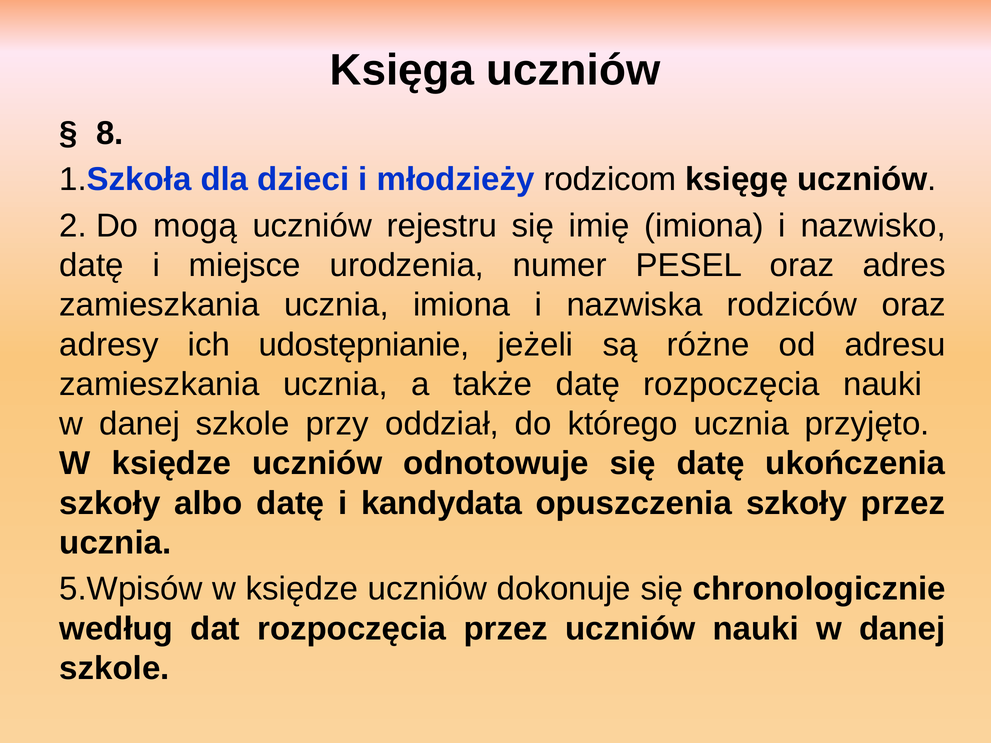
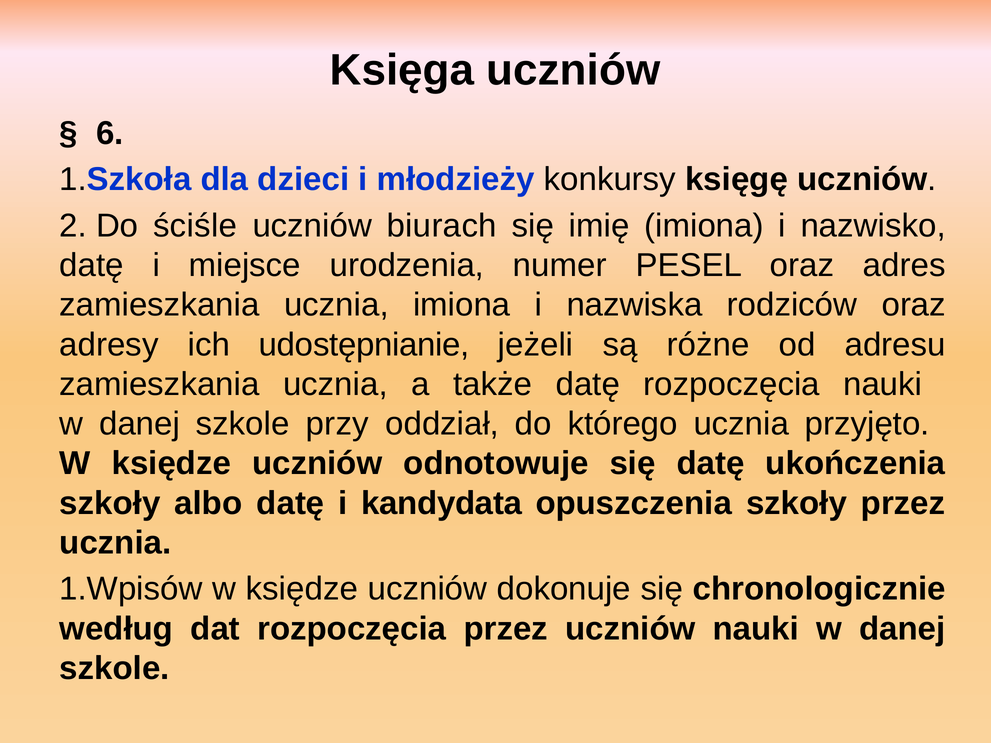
8: 8 -> 6
rodzicom: rodzicom -> konkursy
mogą: mogą -> ściśle
rejestru: rejestru -> biurach
5.Wpisów: 5.Wpisów -> 1.Wpisów
